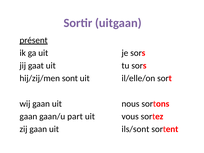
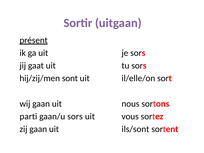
gaan at (28, 116): gaan -> parti
gaan/u part: part -> sors
